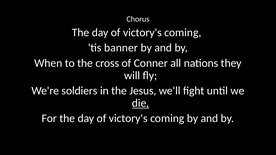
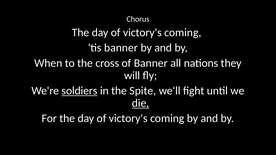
of Conner: Conner -> Banner
soldiers underline: none -> present
Jesus: Jesus -> Spite
